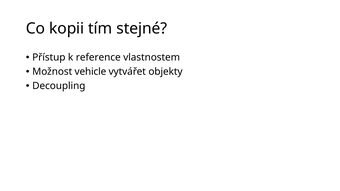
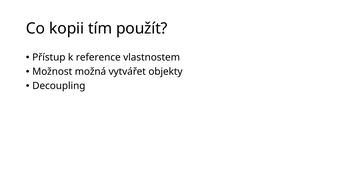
stejné: stejné -> použít
vehicle: vehicle -> možná
